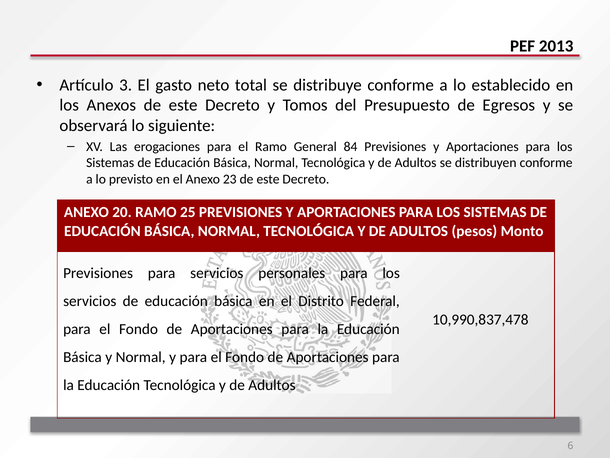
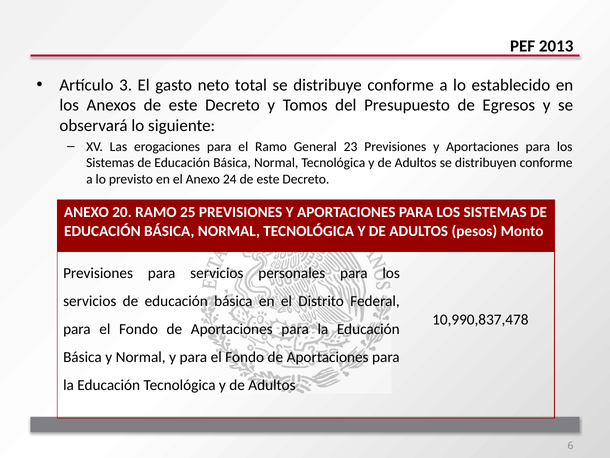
84: 84 -> 23
23: 23 -> 24
